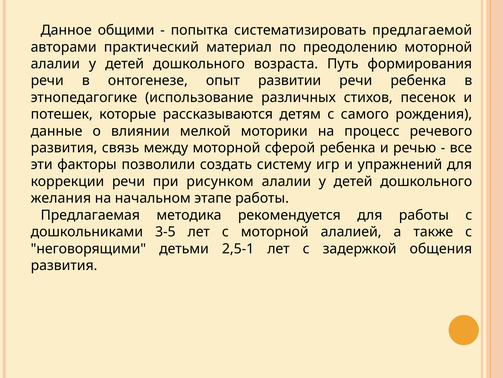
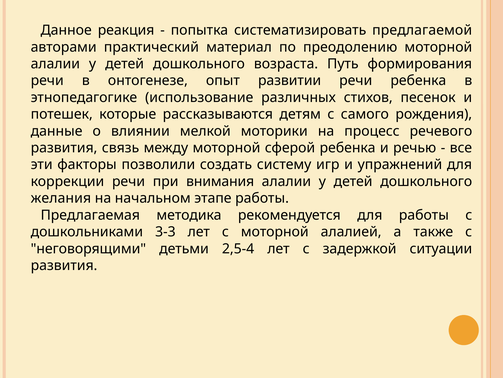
общими: общими -> реакция
рисунком: рисунком -> внимания
3-5: 3-5 -> 3-3
2,5-1: 2,5-1 -> 2,5-4
общения: общения -> ситуации
